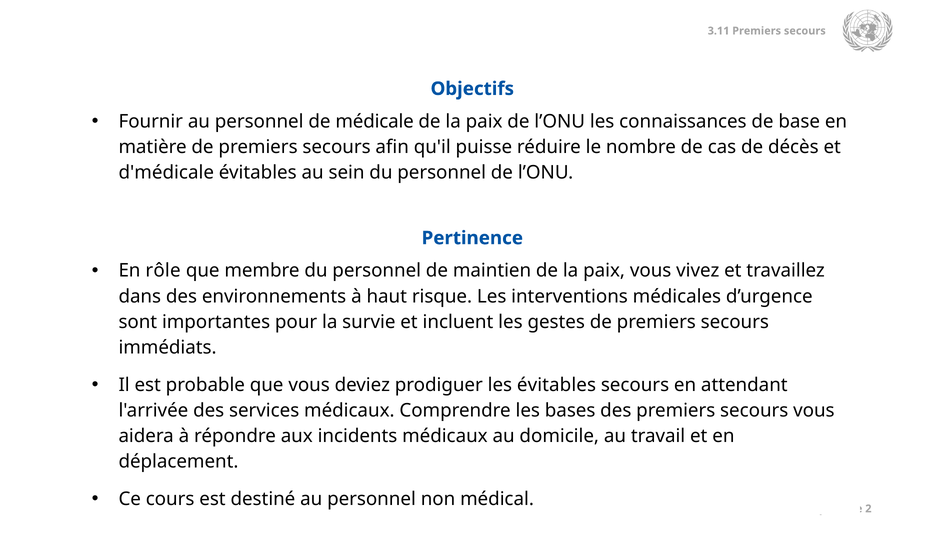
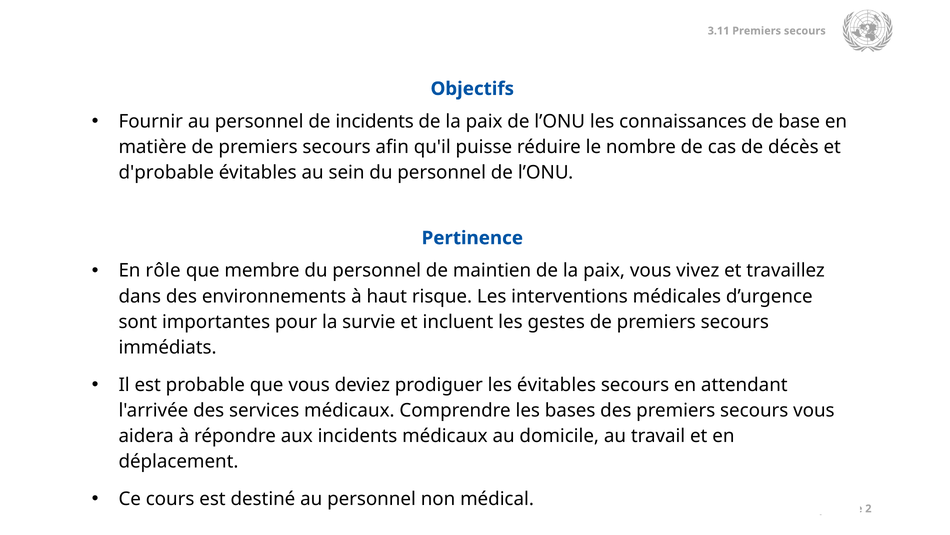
de médicale: médicale -> incidents
d'médicale: d'médicale -> d'probable
